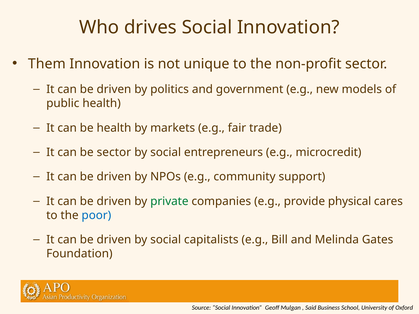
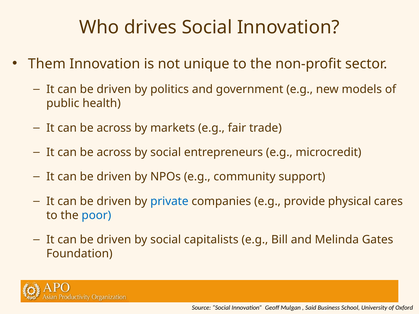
health at (114, 128): health -> across
sector at (114, 152): sector -> across
private colour: green -> blue
